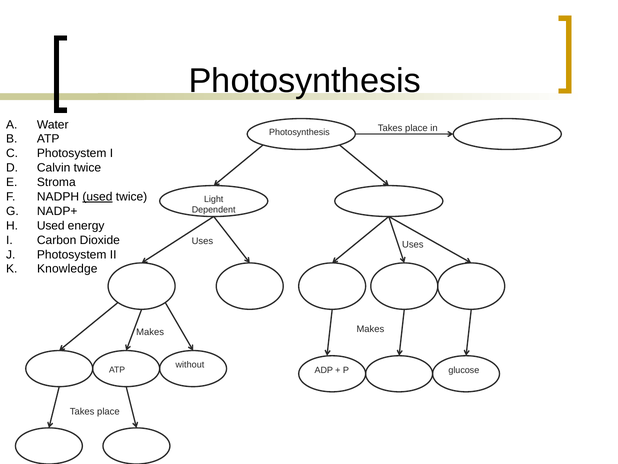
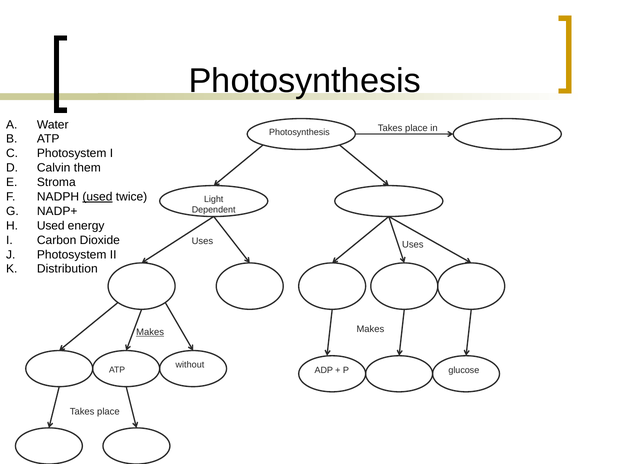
Calvin twice: twice -> them
Knowledge: Knowledge -> Distribution
Makes at (150, 332) underline: none -> present
